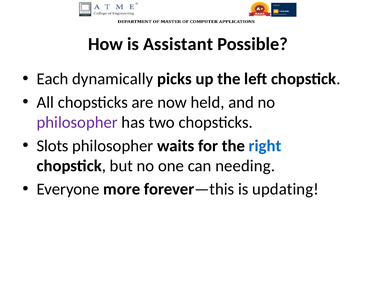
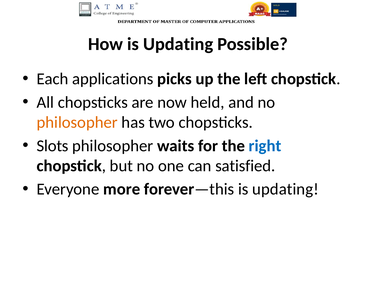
How is Assistant: Assistant -> Updating
dynamically: dynamically -> applications
philosopher at (77, 122) colour: purple -> orange
needing: needing -> satisfied
